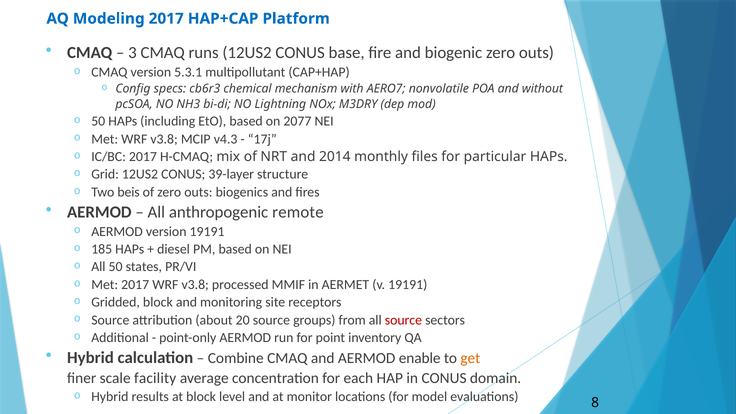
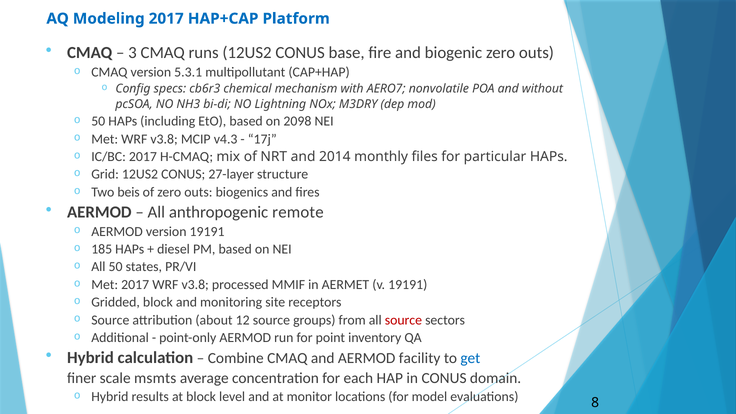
2077: 2077 -> 2098
39-layer: 39-layer -> 27-layer
20: 20 -> 12
enable: enable -> facility
get colour: orange -> blue
facility: facility -> msmts
